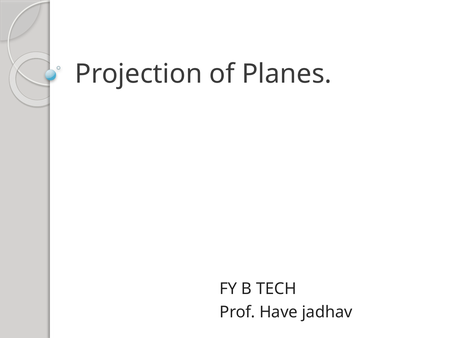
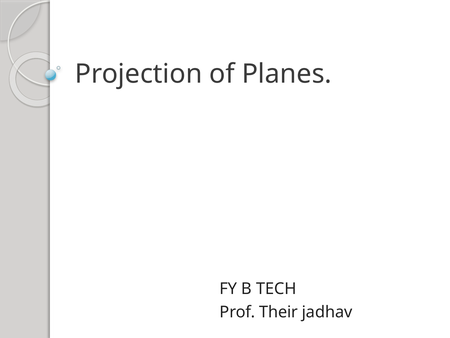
Have: Have -> Their
